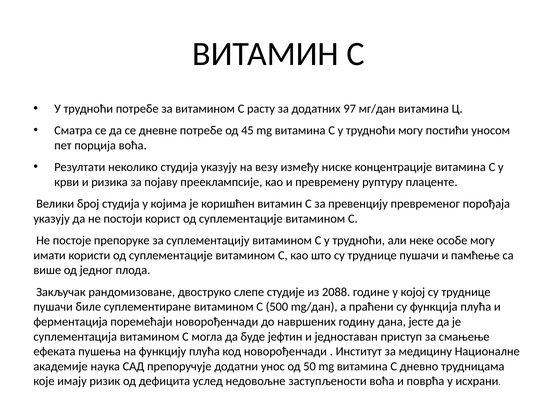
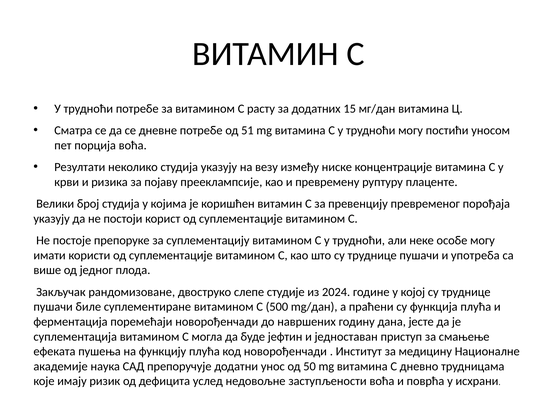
97: 97 -> 15
45: 45 -> 51
памћење: памћење -> употреба
2088: 2088 -> 2024
